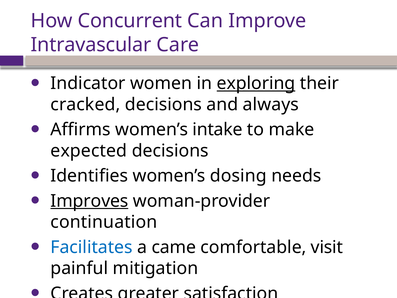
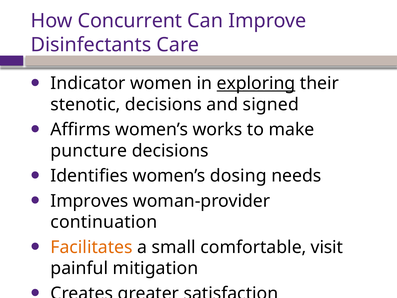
Intravascular: Intravascular -> Disinfectants
cracked: cracked -> stenotic
always: always -> signed
intake: intake -> works
expected: expected -> puncture
Improves underline: present -> none
Facilitates colour: blue -> orange
came: came -> small
